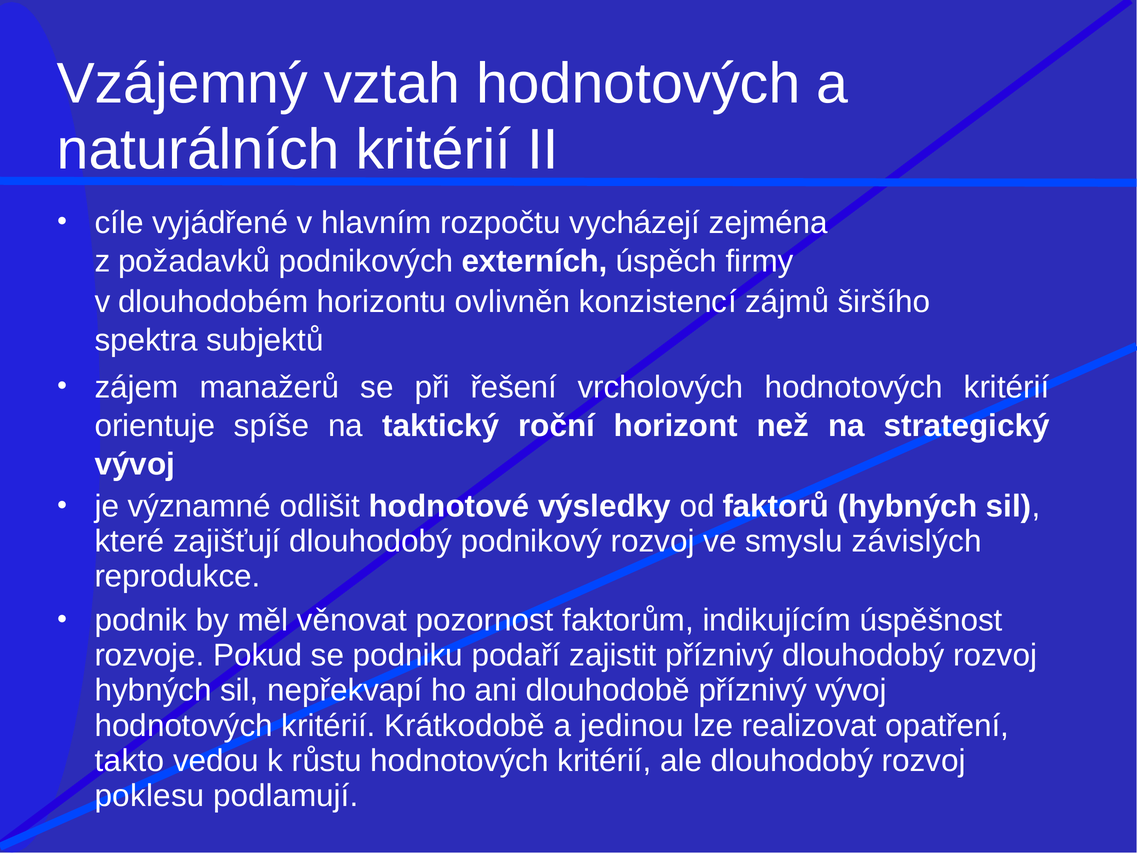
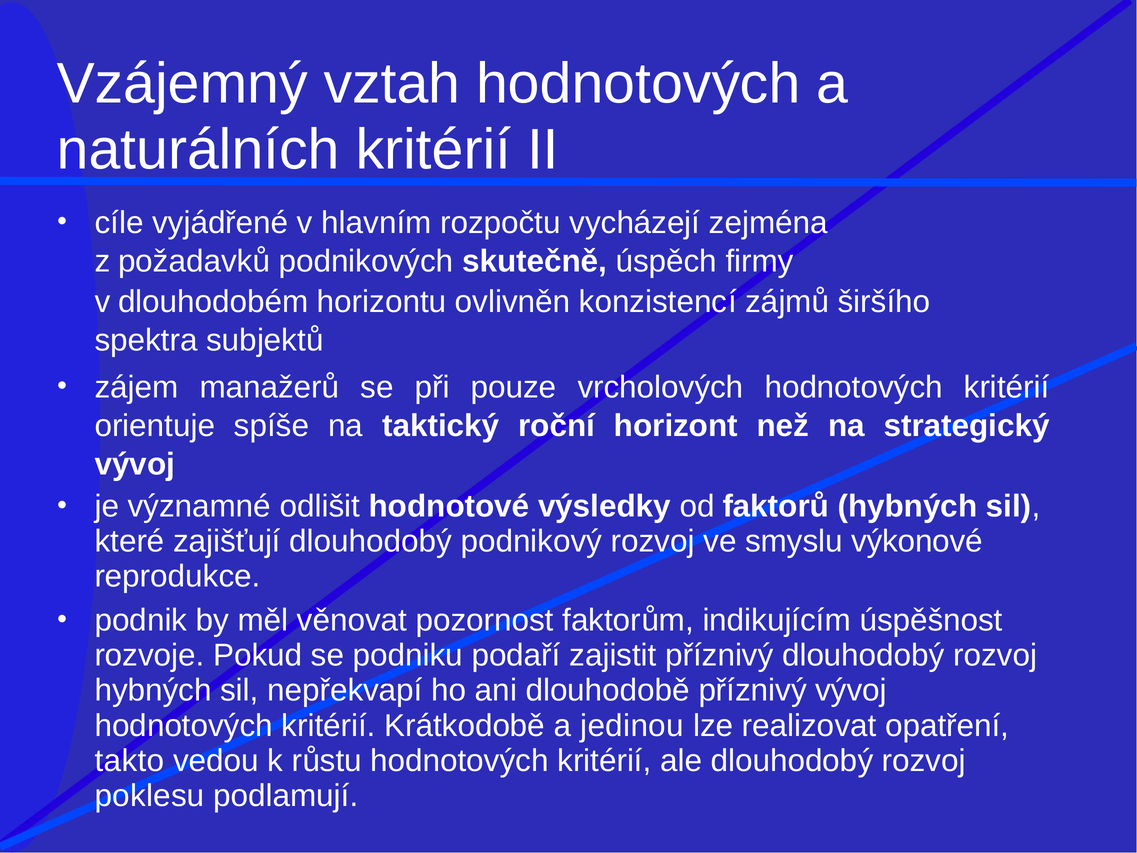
externích: externích -> skutečně
řešení: řešení -> pouze
závislých: závislých -> výkonové
